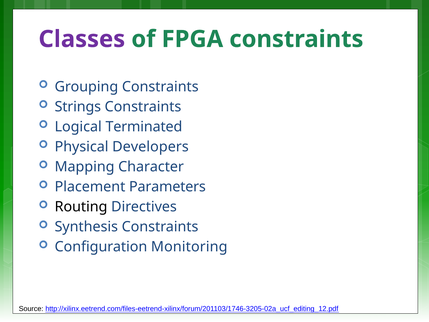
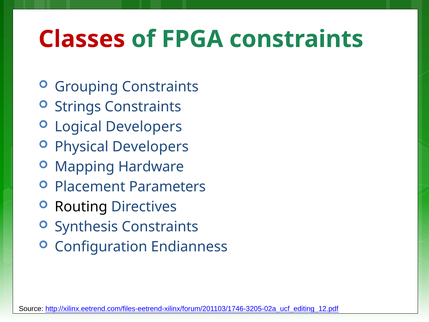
Classes colour: purple -> red
Logical Terminated: Terminated -> Developers
Character: Character -> Hardware
Monitoring: Monitoring -> Endianness
